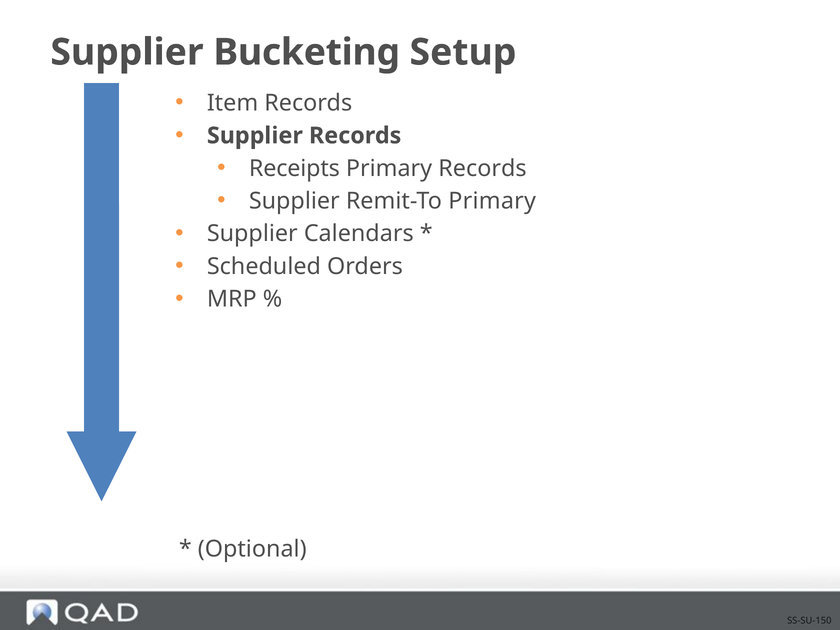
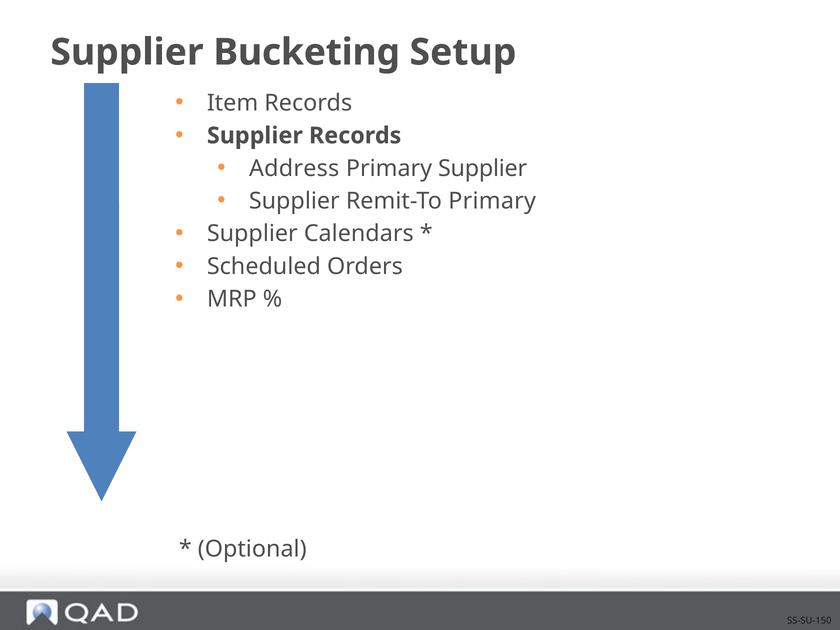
Receipts: Receipts -> Address
Primary Records: Records -> Supplier
